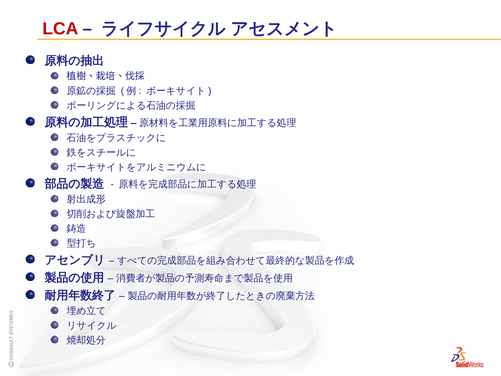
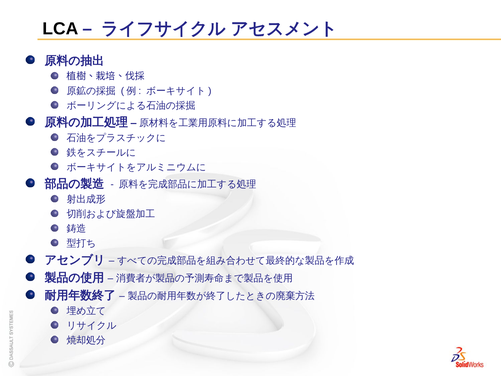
LCA colour: red -> black
